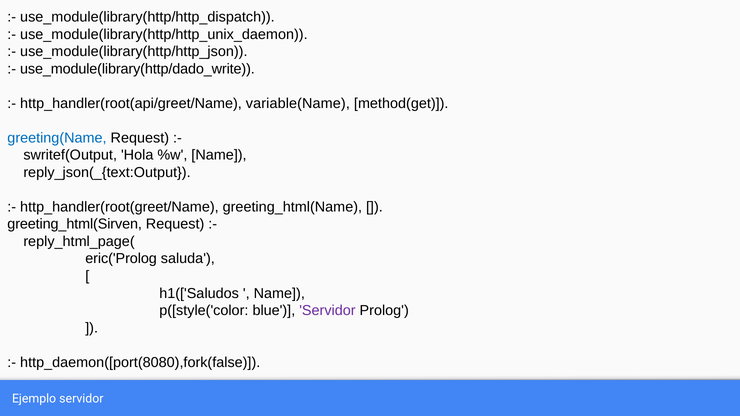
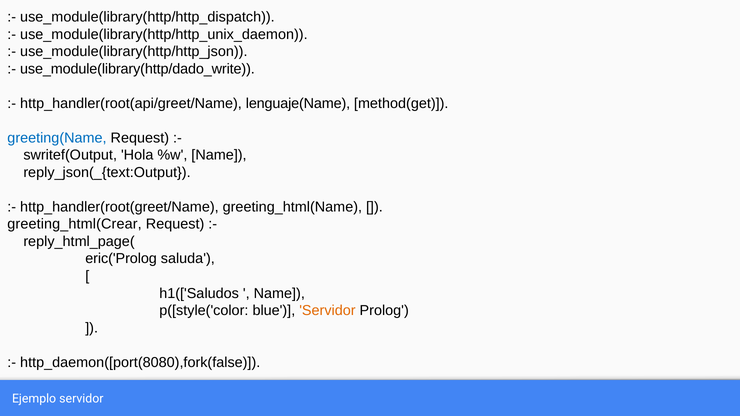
variable(Name: variable(Name -> lenguaje(Name
greeting_html(Sirven: greeting_html(Sirven -> greeting_html(Crear
Servidor at (327, 311) colour: purple -> orange
